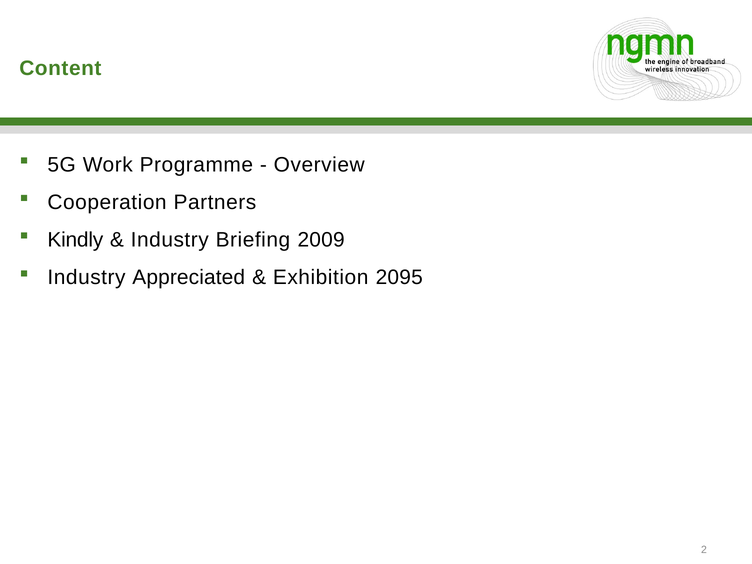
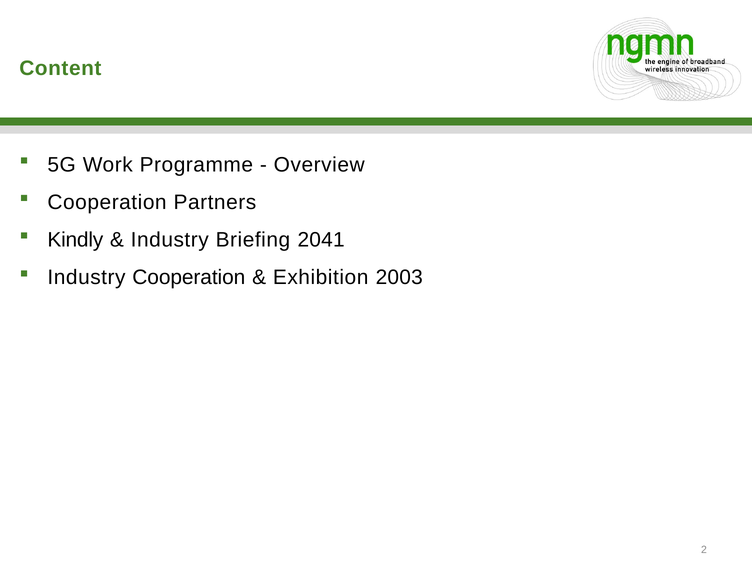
2009: 2009 -> 2041
Industry Appreciated: Appreciated -> Cooperation
2095: 2095 -> 2003
